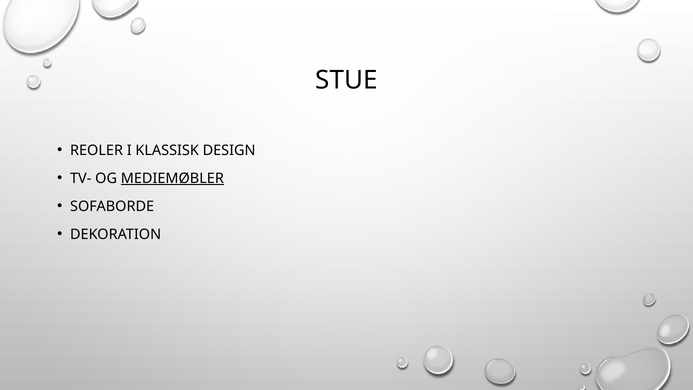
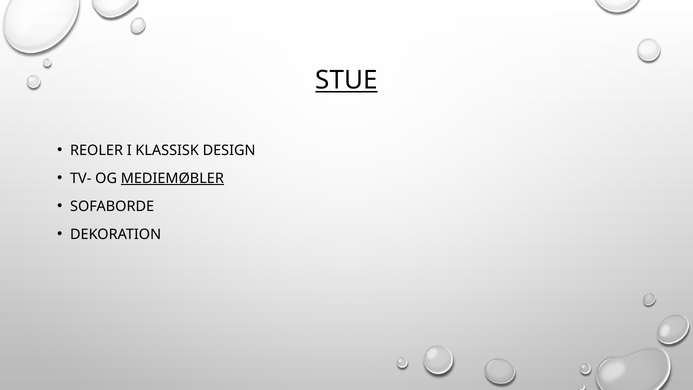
STUE underline: none -> present
